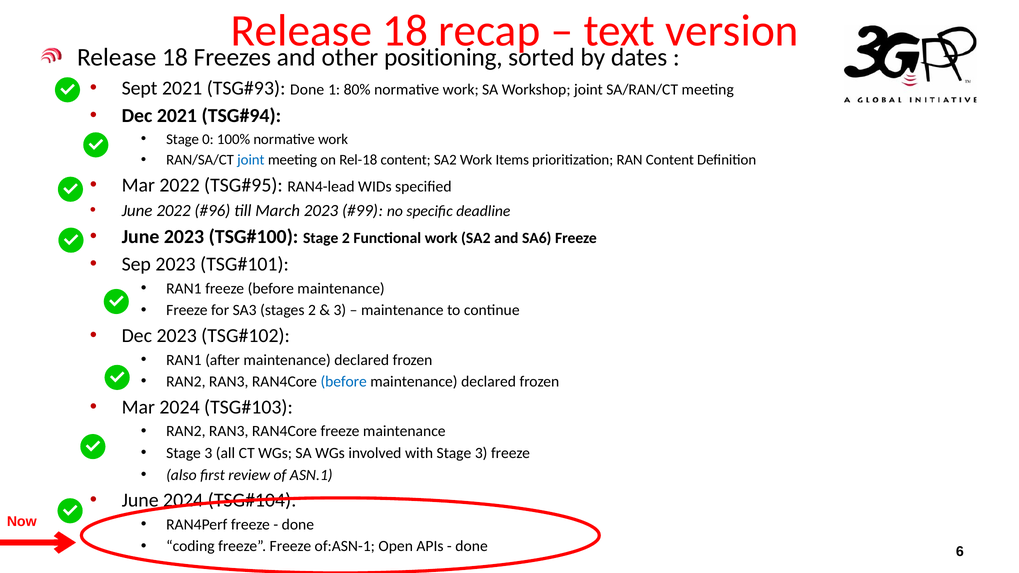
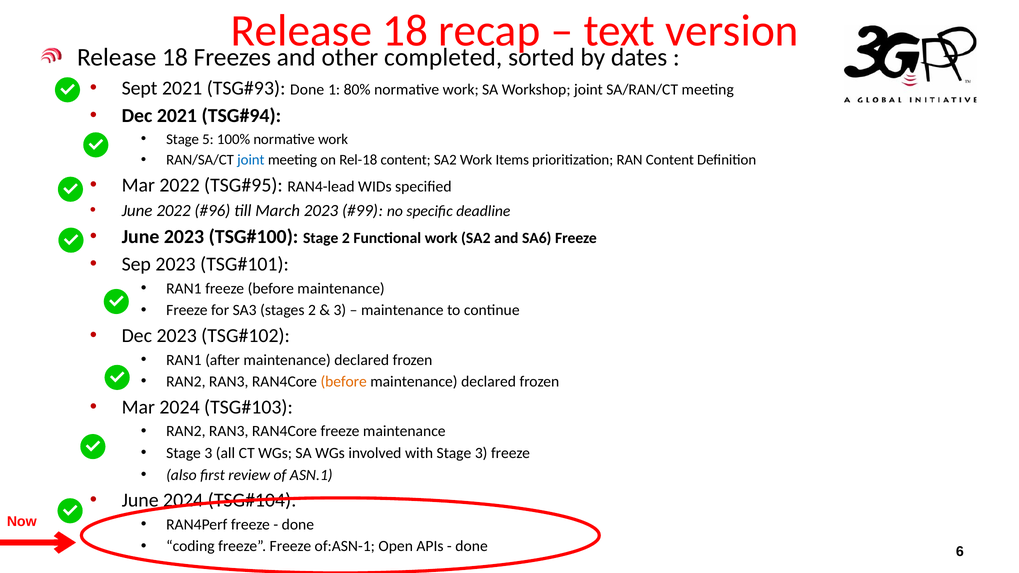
positioning: positioning -> completed
0: 0 -> 5
before at (344, 382) colour: blue -> orange
